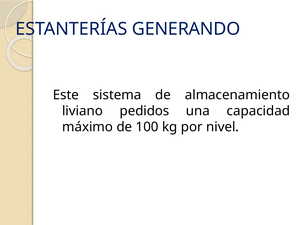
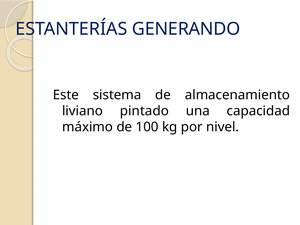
pedidos: pedidos -> pintado
